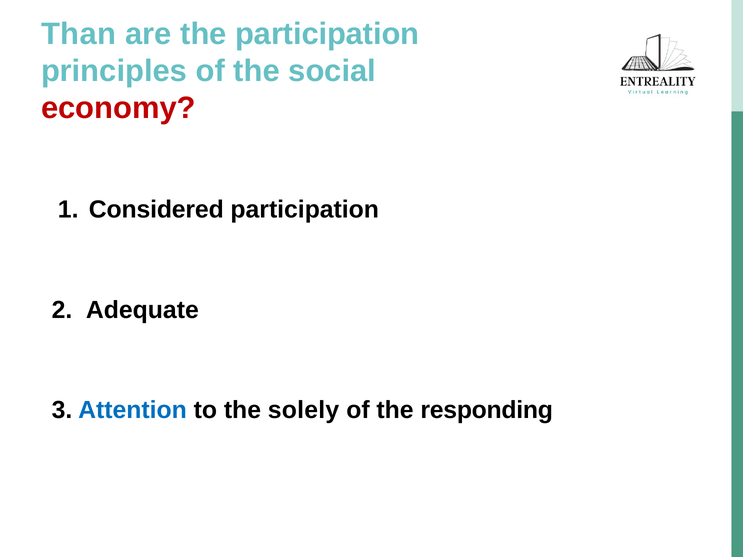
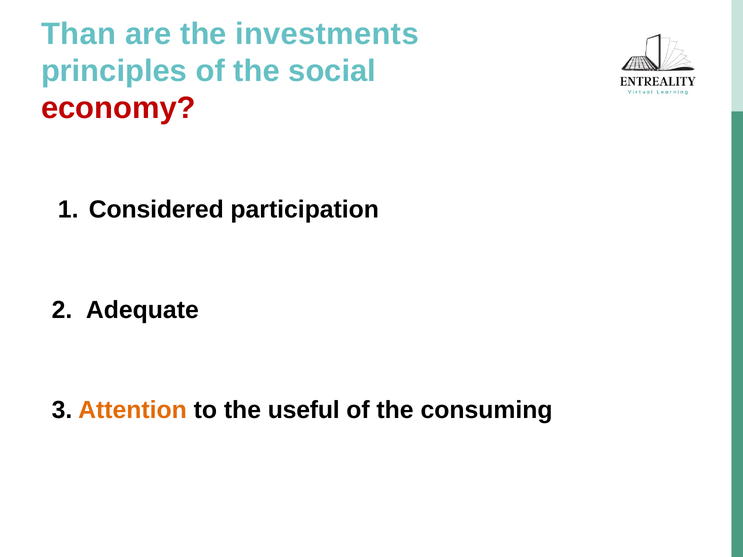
the participation: participation -> investments
Attention colour: blue -> orange
solely: solely -> useful
responding: responding -> consuming
